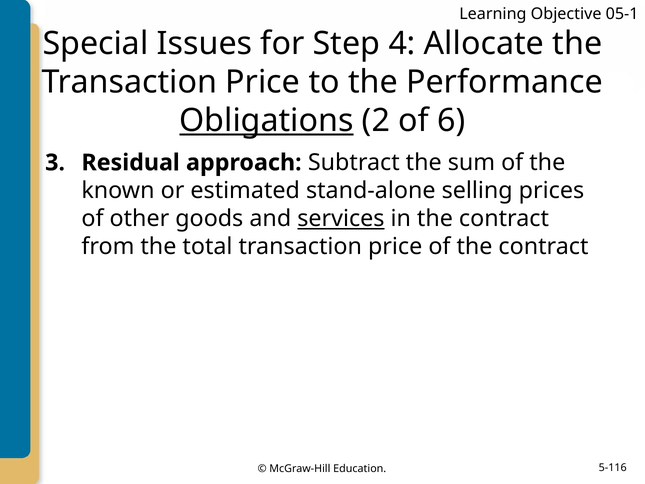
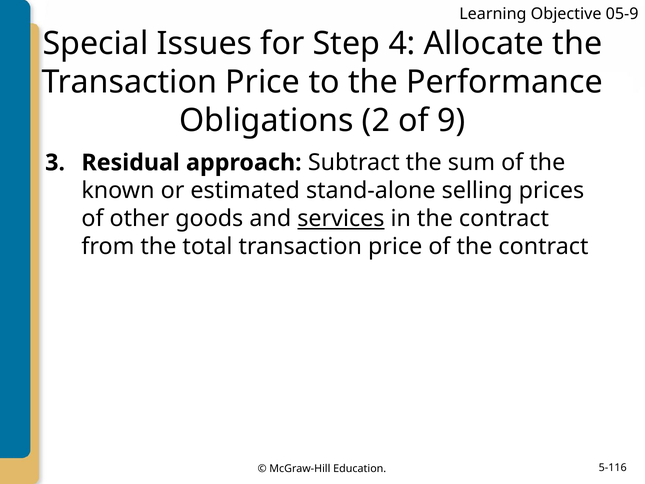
05-1: 05-1 -> 05-9
Obligations underline: present -> none
6: 6 -> 9
